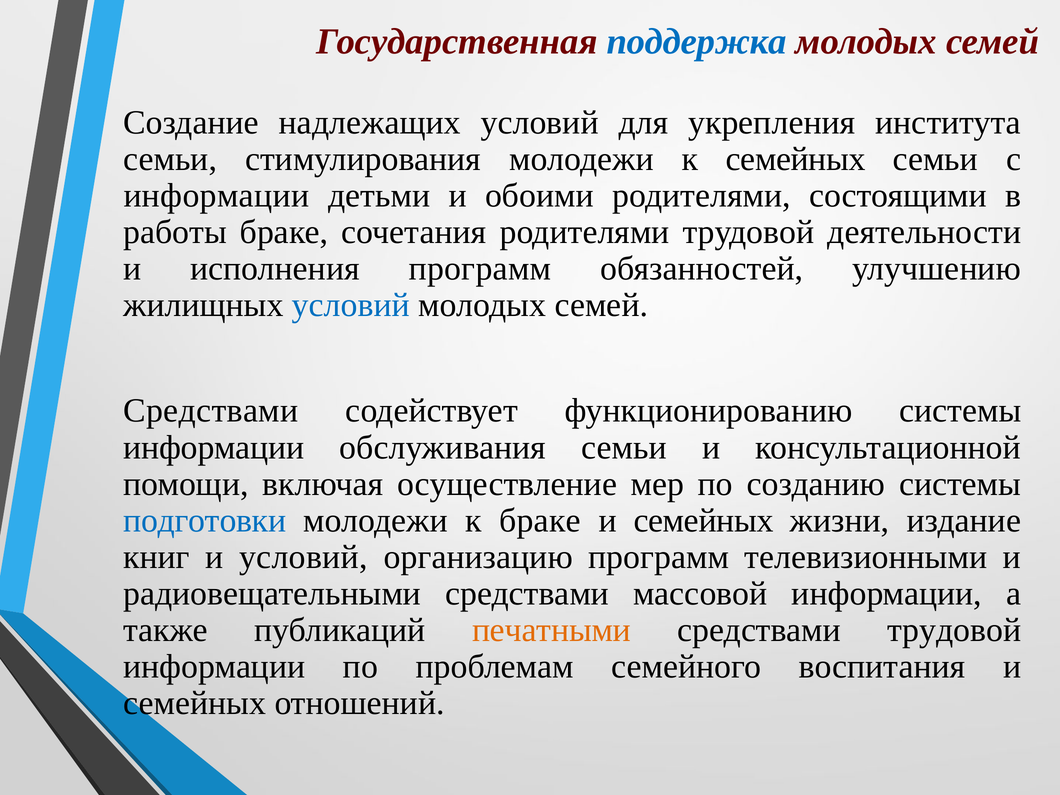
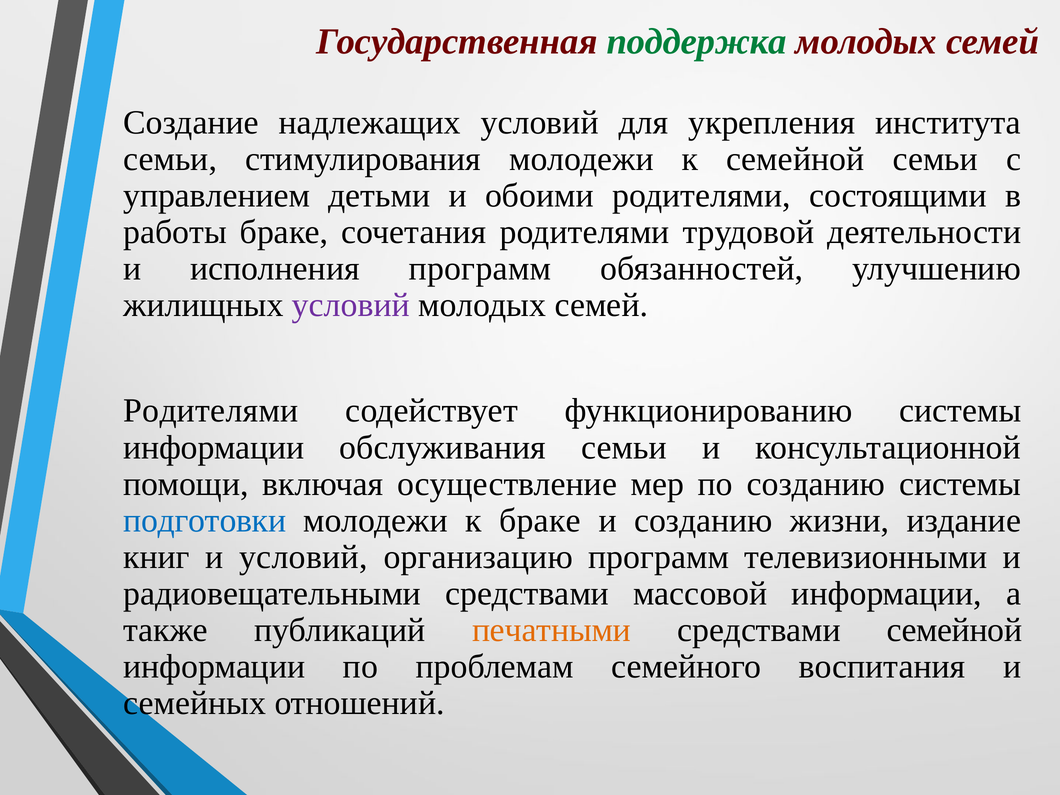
поддержка colour: blue -> green
к семейных: семейных -> семейной
информации at (216, 195): информации -> управлением
условий at (351, 305) colour: blue -> purple
Средствами at (211, 411): Средствами -> Родителями
семейных at (704, 521): семейных -> созданию
средствами трудовой: трудовой -> семейной
